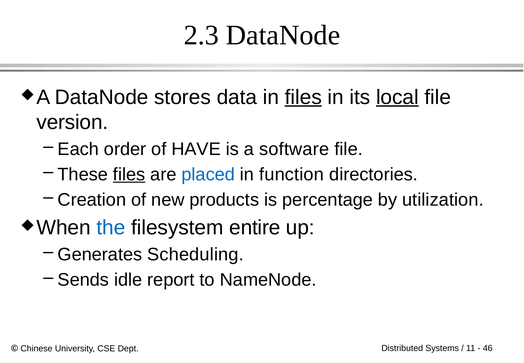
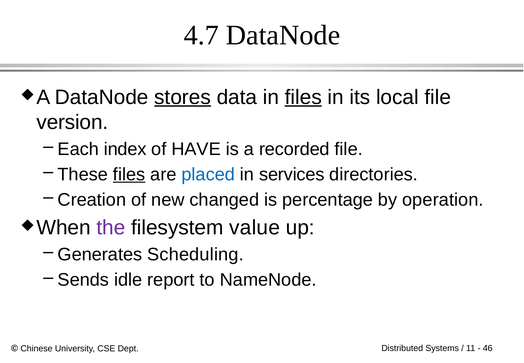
2.3: 2.3 -> 4.7
stores underline: none -> present
local underline: present -> none
order: order -> index
software: software -> recorded
function: function -> services
products: products -> changed
utilization: utilization -> operation
the colour: blue -> purple
entire: entire -> value
